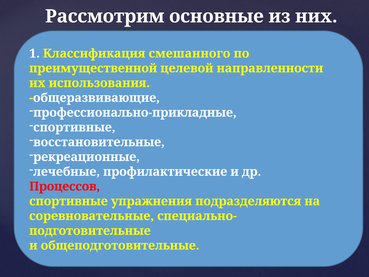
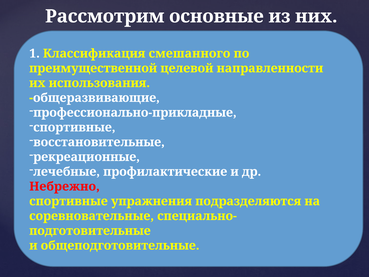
Процессов: Процессов -> Небрежно
